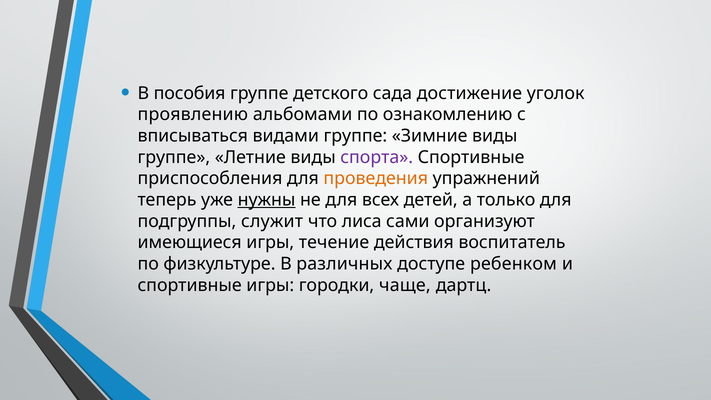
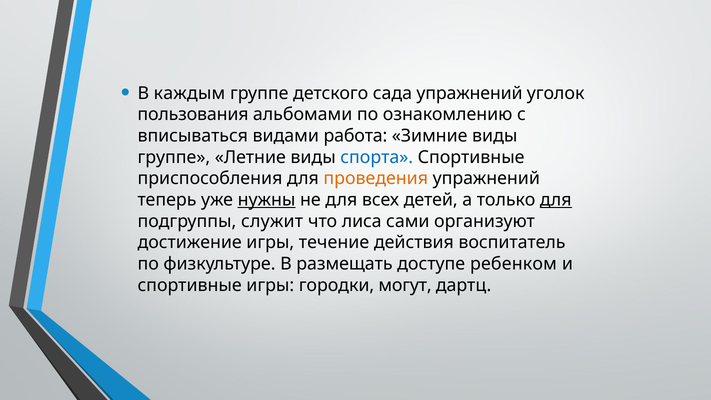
пособия: пособия -> каждым
сада достижение: достижение -> упражнений
проявлению: проявлению -> пользования
видами группе: группе -> работа
спорта colour: purple -> blue
для at (556, 200) underline: none -> present
имеющиеся: имеющиеся -> достижение
различных: различных -> размещать
чаще: чаще -> могут
